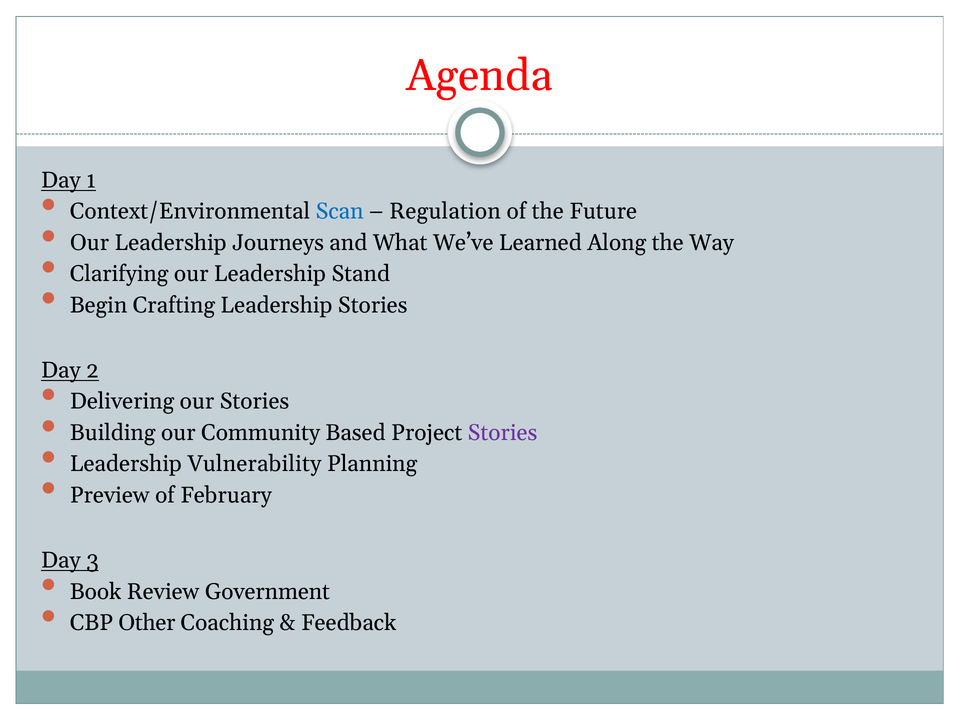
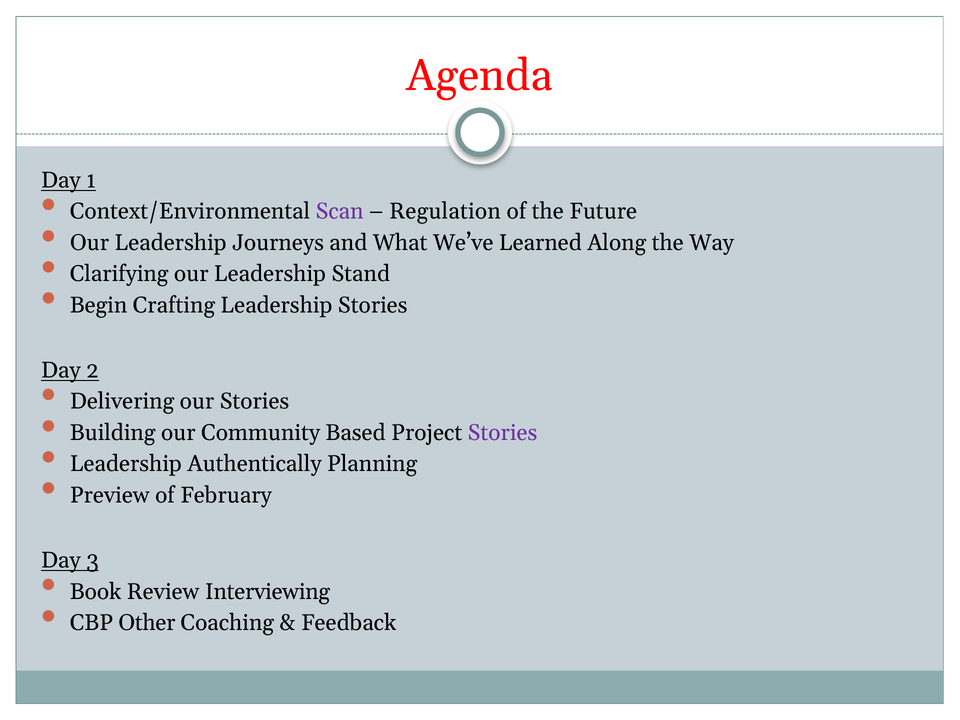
Scan colour: blue -> purple
Vulnerability: Vulnerability -> Authentically
Government: Government -> Interviewing
